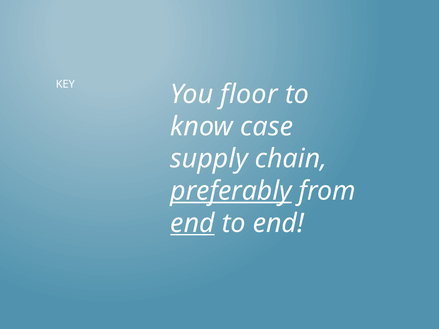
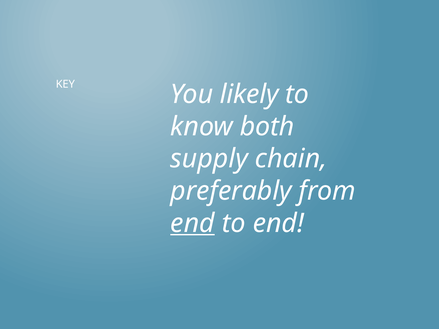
floor: floor -> likely
case: case -> both
preferably underline: present -> none
